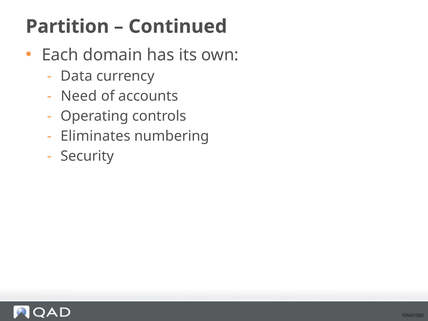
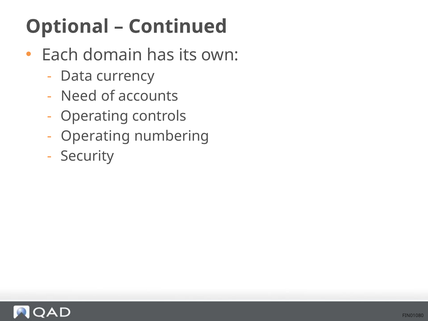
Partition: Partition -> Optional
Eliminates at (95, 136): Eliminates -> Operating
